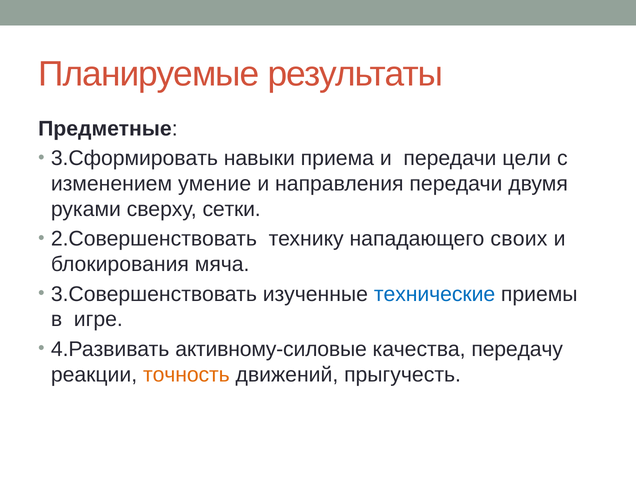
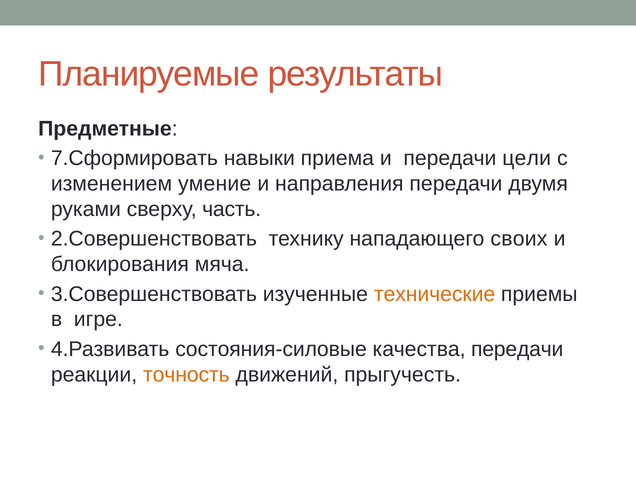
3.Сформировать: 3.Сформировать -> 7.Сформировать
сетки: сетки -> часть
технические colour: blue -> orange
активному-силовые: активному-силовые -> состояния-силовые
качества передачу: передачу -> передачи
